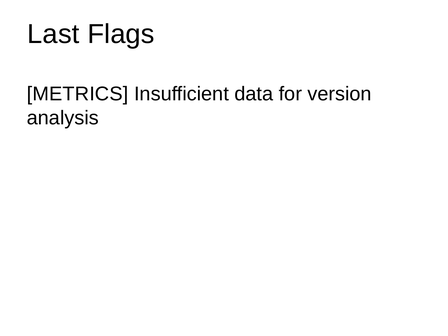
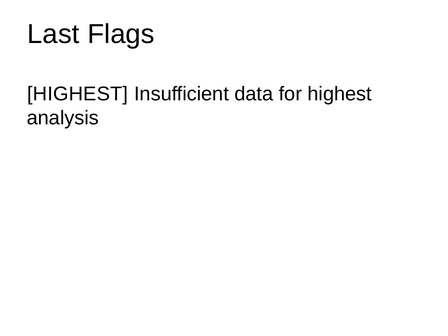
METRICS at (78, 94): METRICS -> HIGHEST
for version: version -> highest
